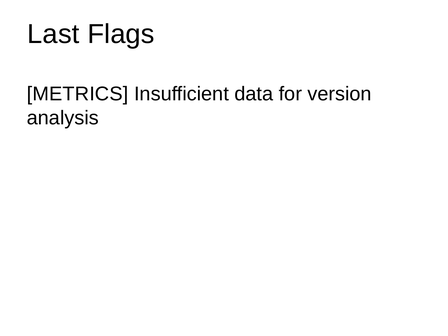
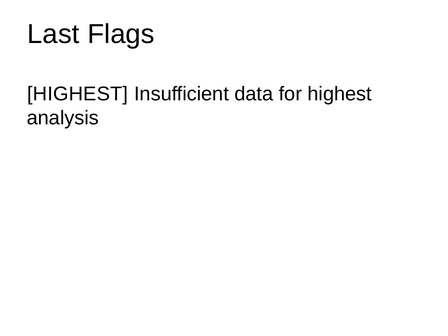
METRICS at (78, 94): METRICS -> HIGHEST
for version: version -> highest
